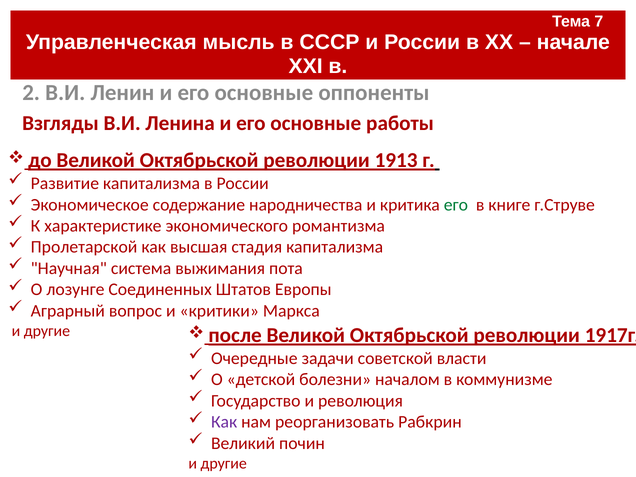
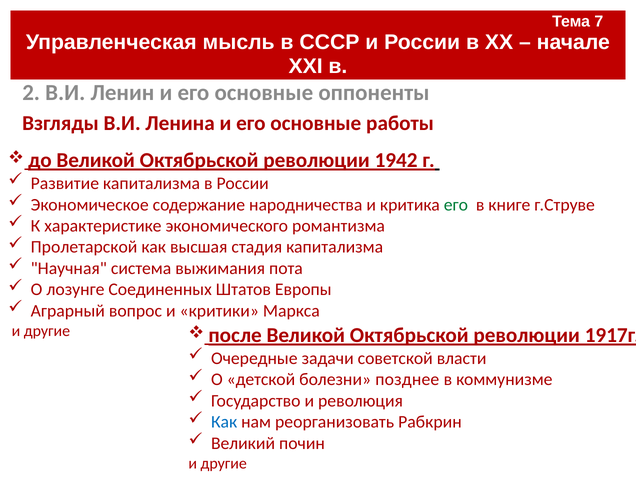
1913: 1913 -> 1942
началом: началом -> позднее
Как at (224, 422) colour: purple -> blue
